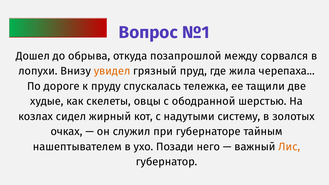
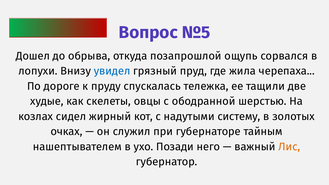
№1: №1 -> №5
между: между -> ощупь
увидел colour: orange -> blue
